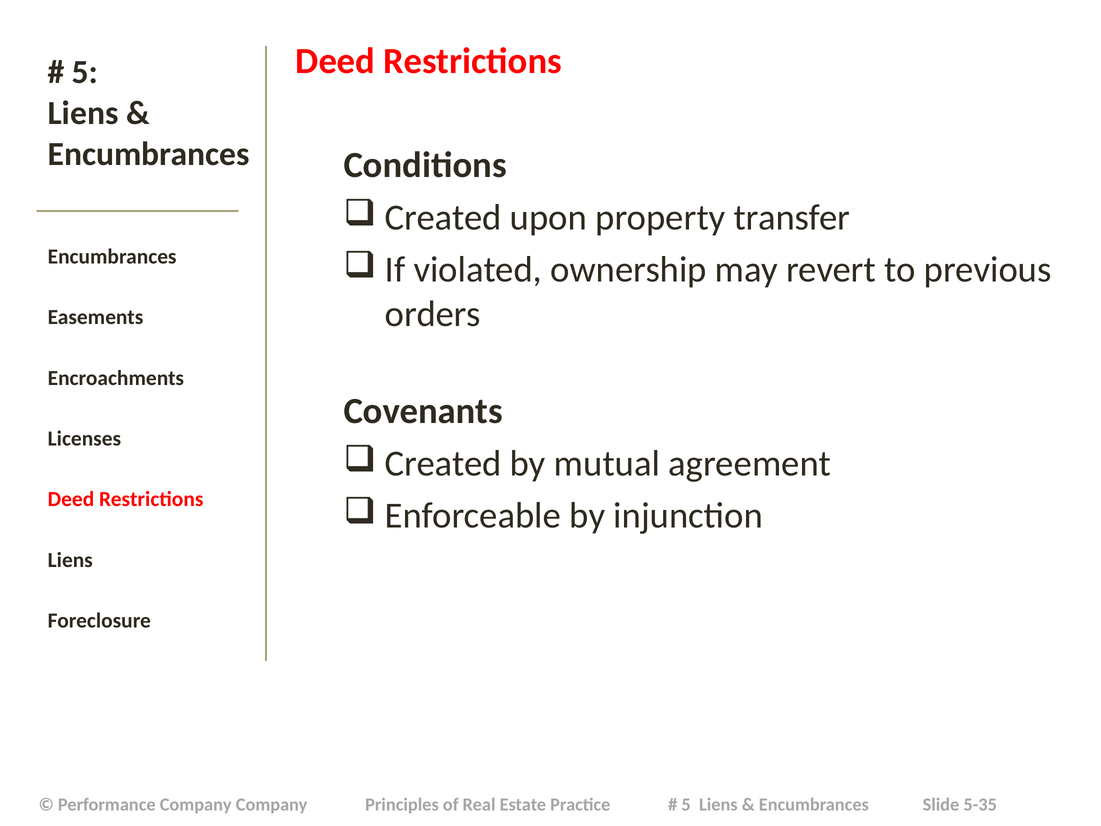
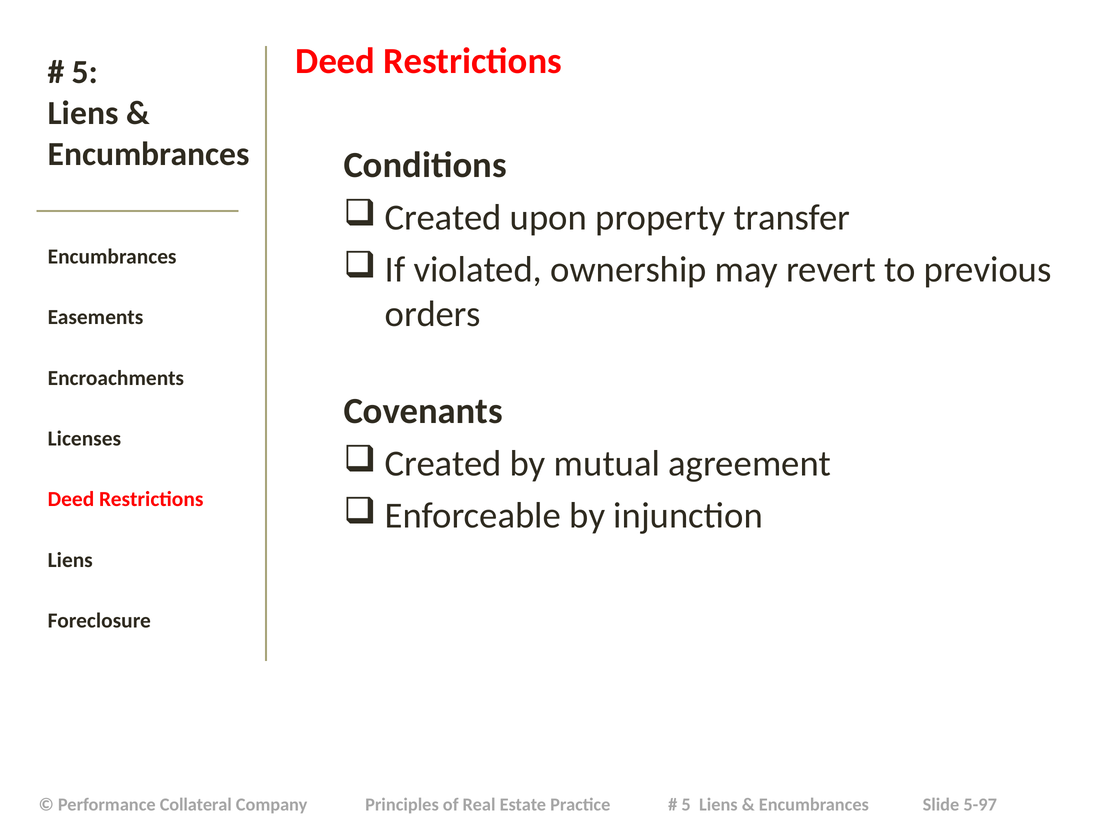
Performance Company: Company -> Collateral
5-35: 5-35 -> 5-97
